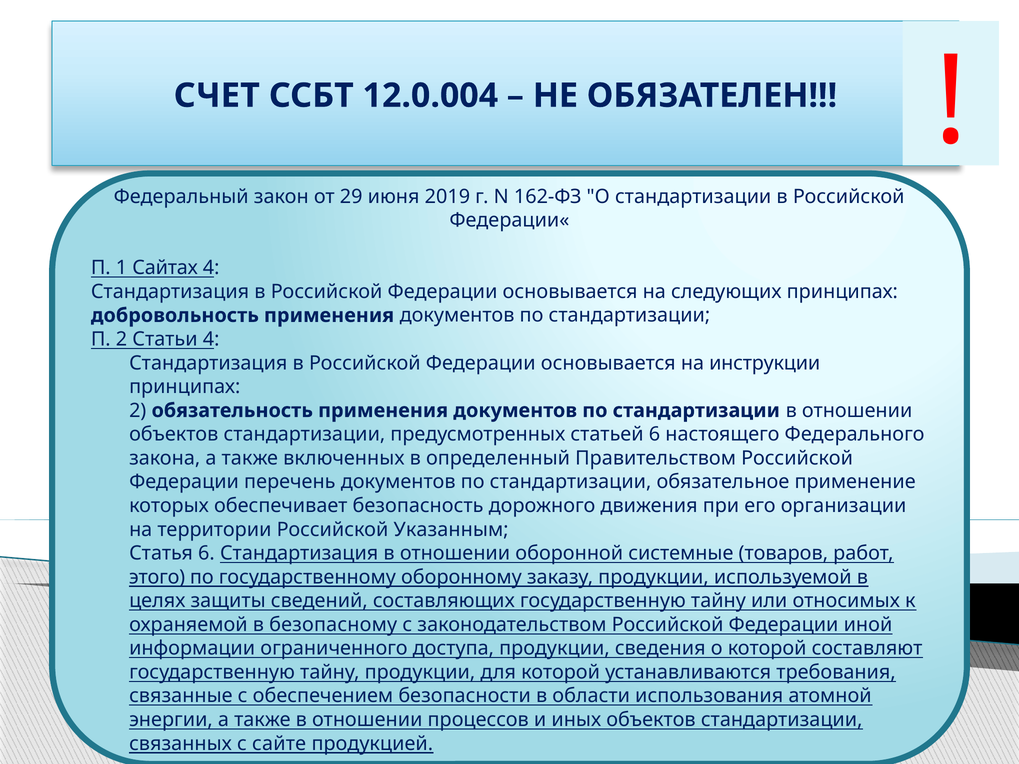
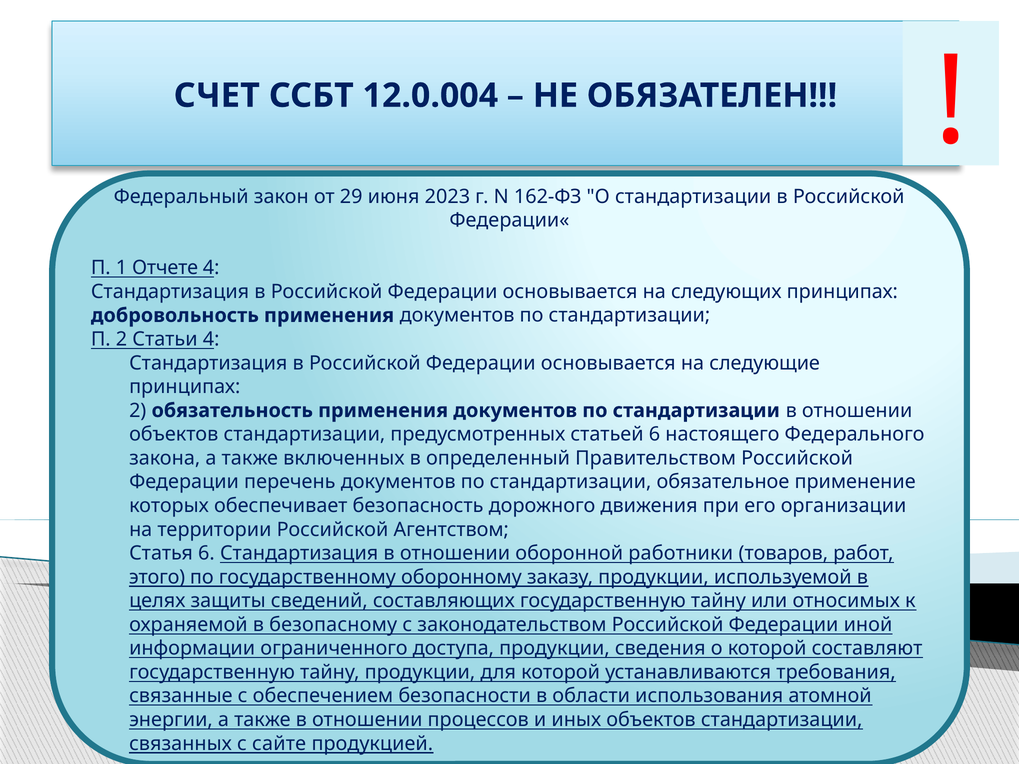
2019: 2019 -> 2023
Сайтах: Сайтах -> Отчете
инструкции: инструкции -> следующие
Указанным: Указанным -> Агентством
системные: системные -> работники
